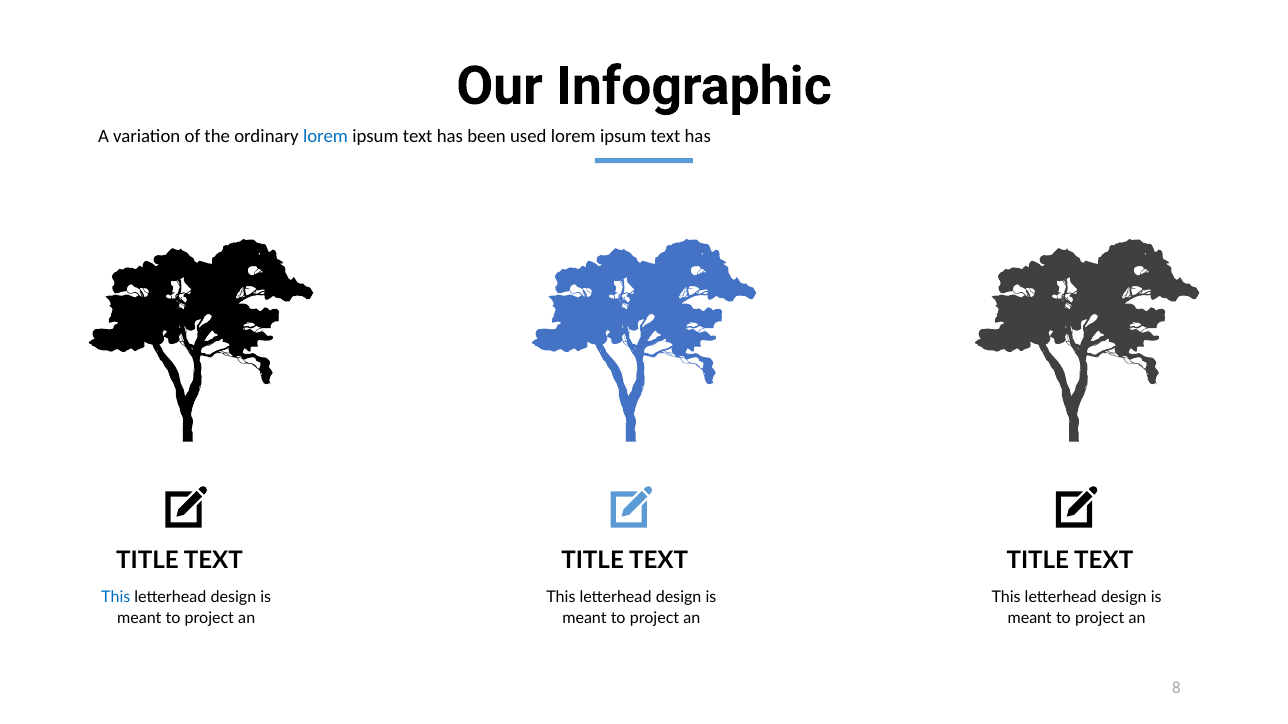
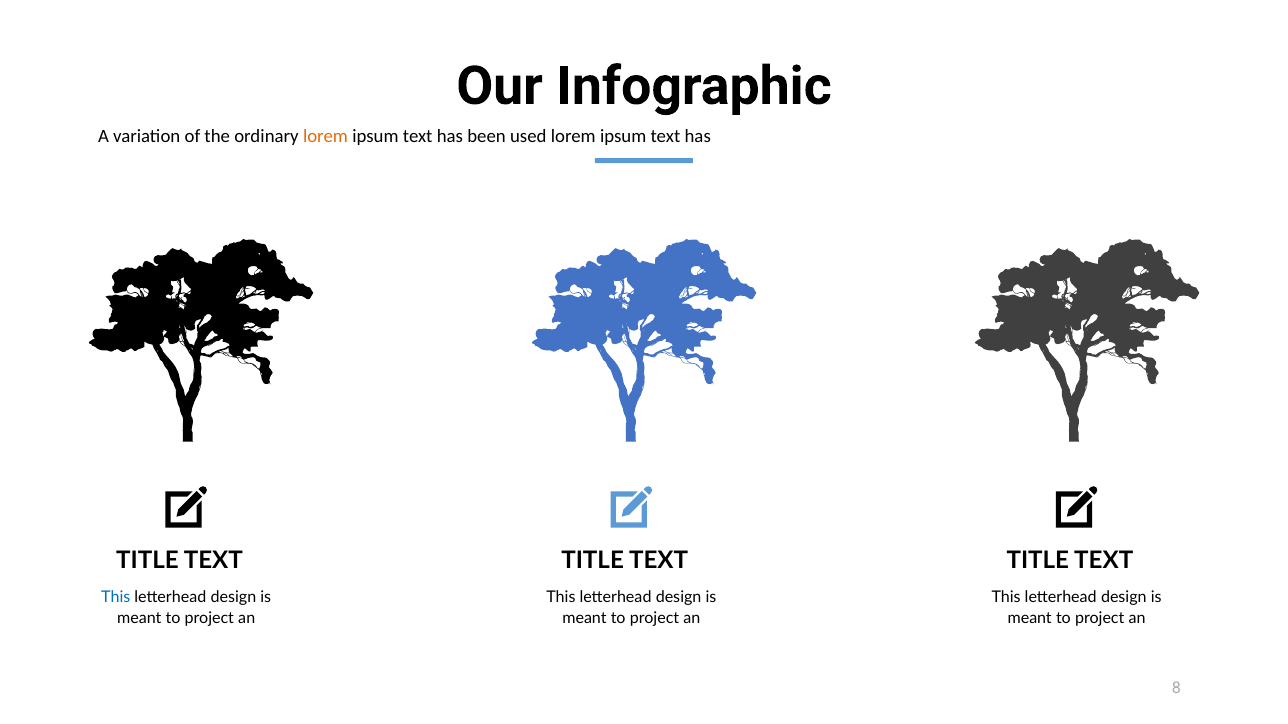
lorem at (326, 136) colour: blue -> orange
